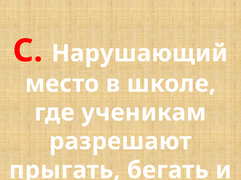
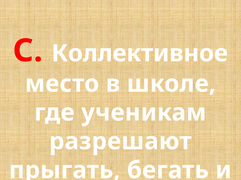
Нарушающий: Нарушающий -> Коллективное
